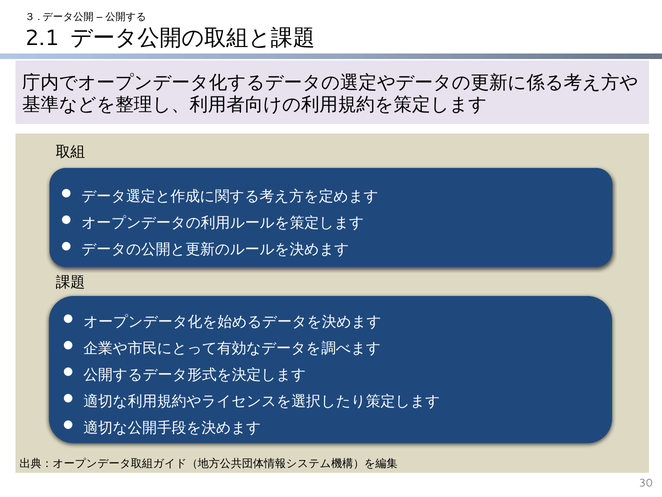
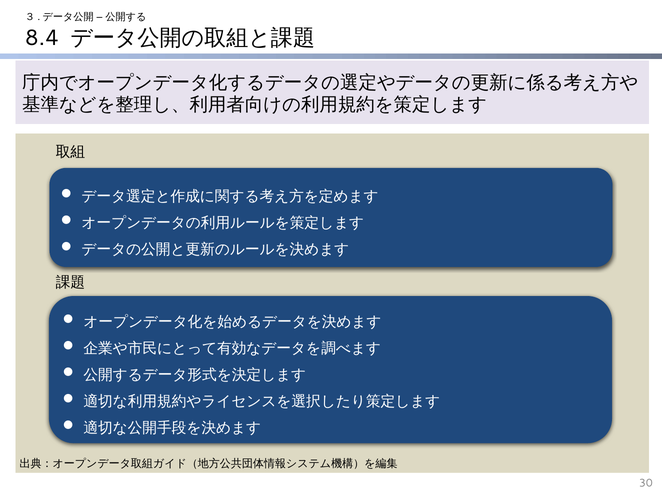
2.1: 2.1 -> 8.4
